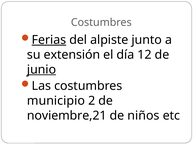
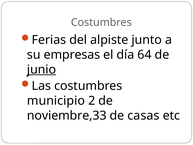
Ferias underline: present -> none
extensión: extensión -> empresas
12: 12 -> 64
noviembre,21: noviembre,21 -> noviembre,33
niños: niños -> casas
